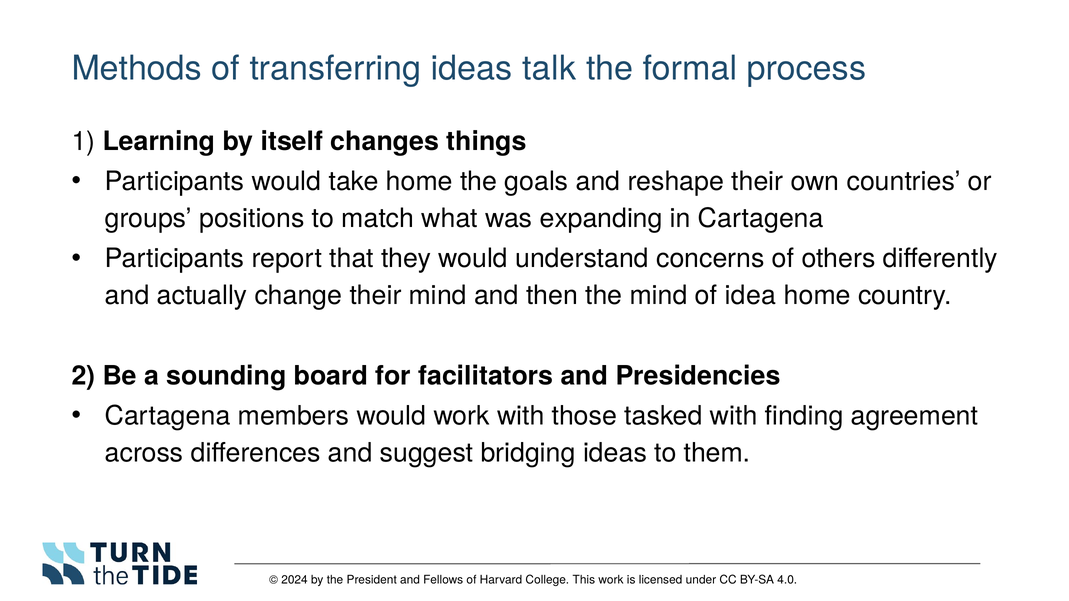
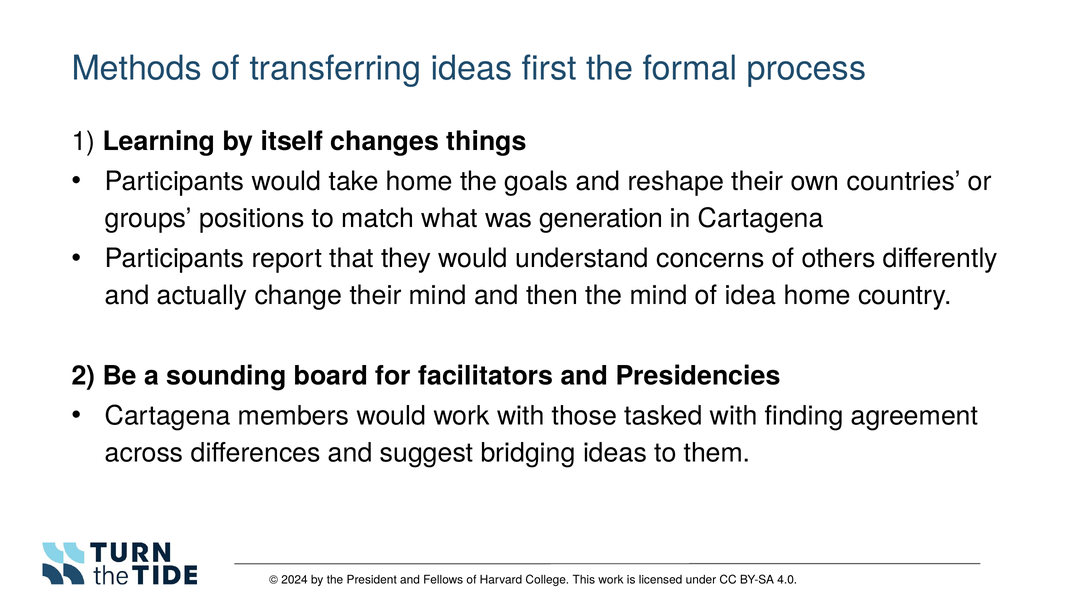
talk: talk -> first
expanding: expanding -> generation
